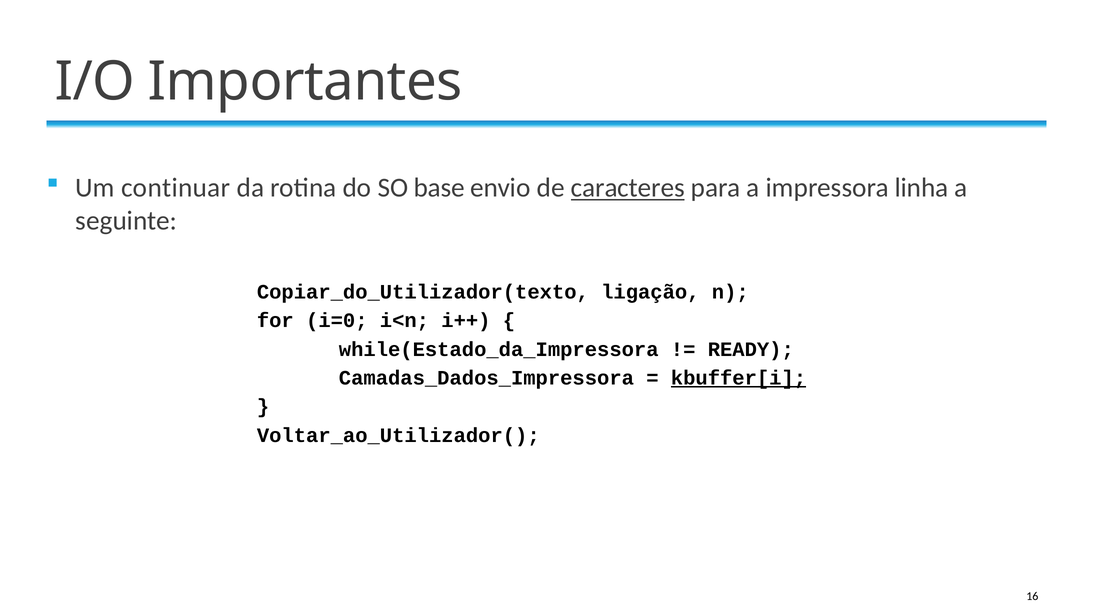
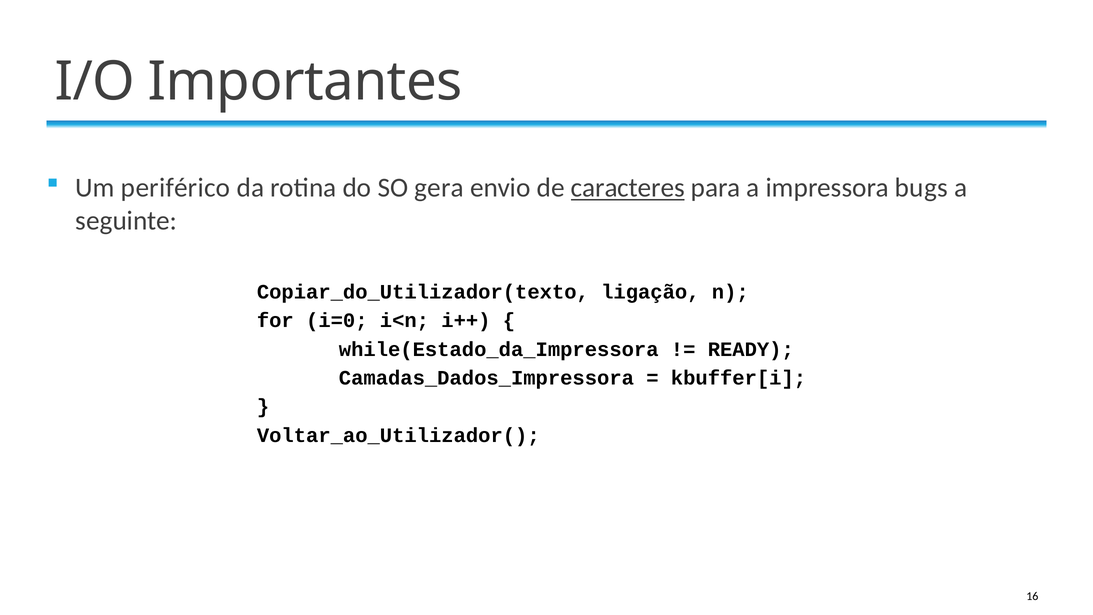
continuar: continuar -> periférico
base: base -> gera
linha: linha -> bugs
kbuffer[i underline: present -> none
